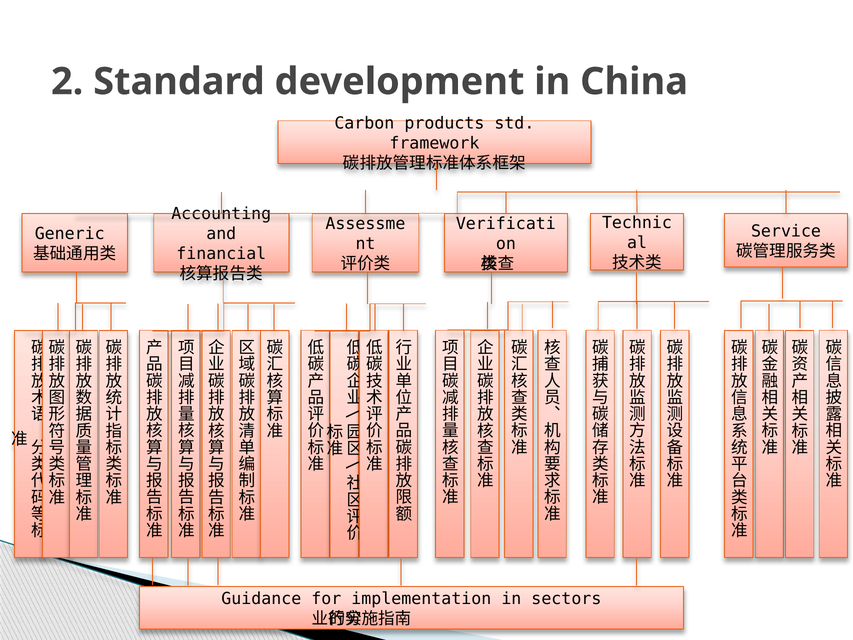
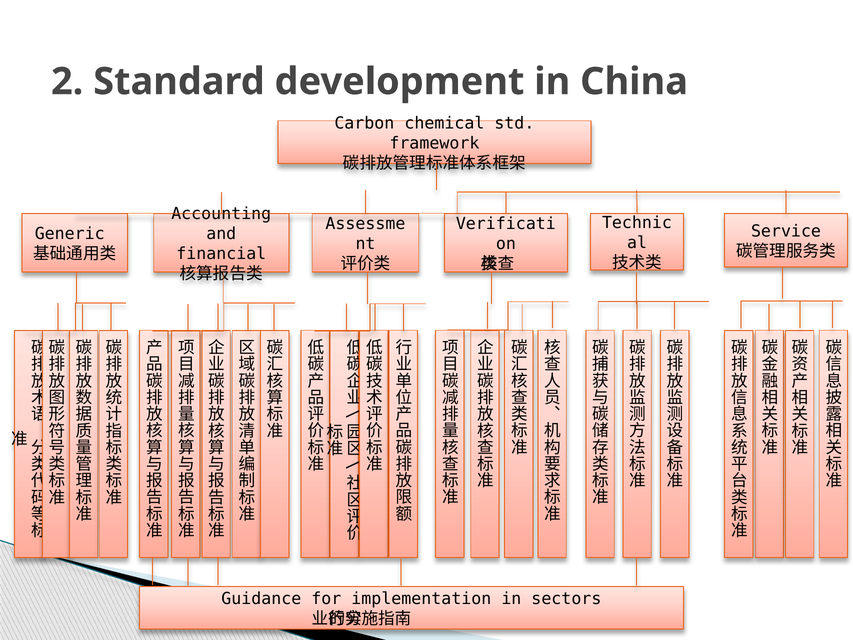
products: products -> chemical
